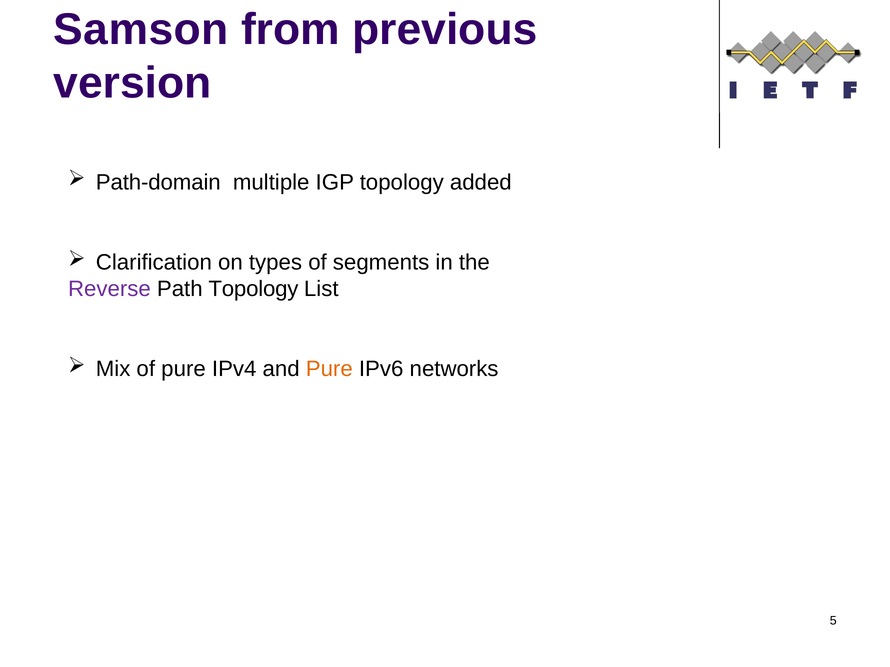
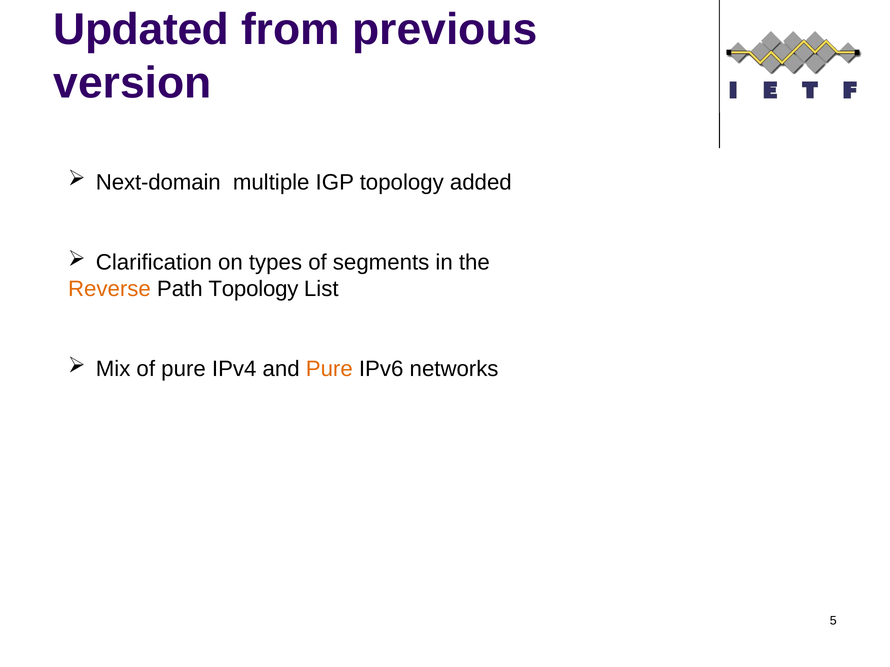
Samson: Samson -> Updated
Path-domain: Path-domain -> Next-domain
Reverse colour: purple -> orange
